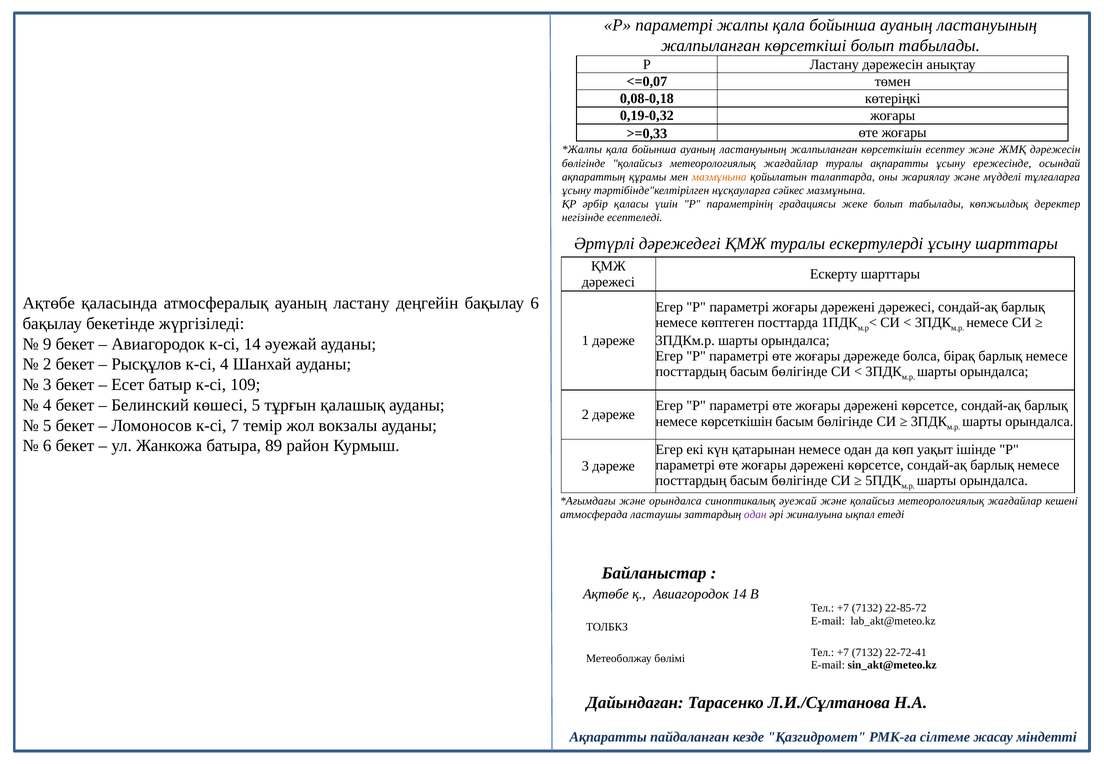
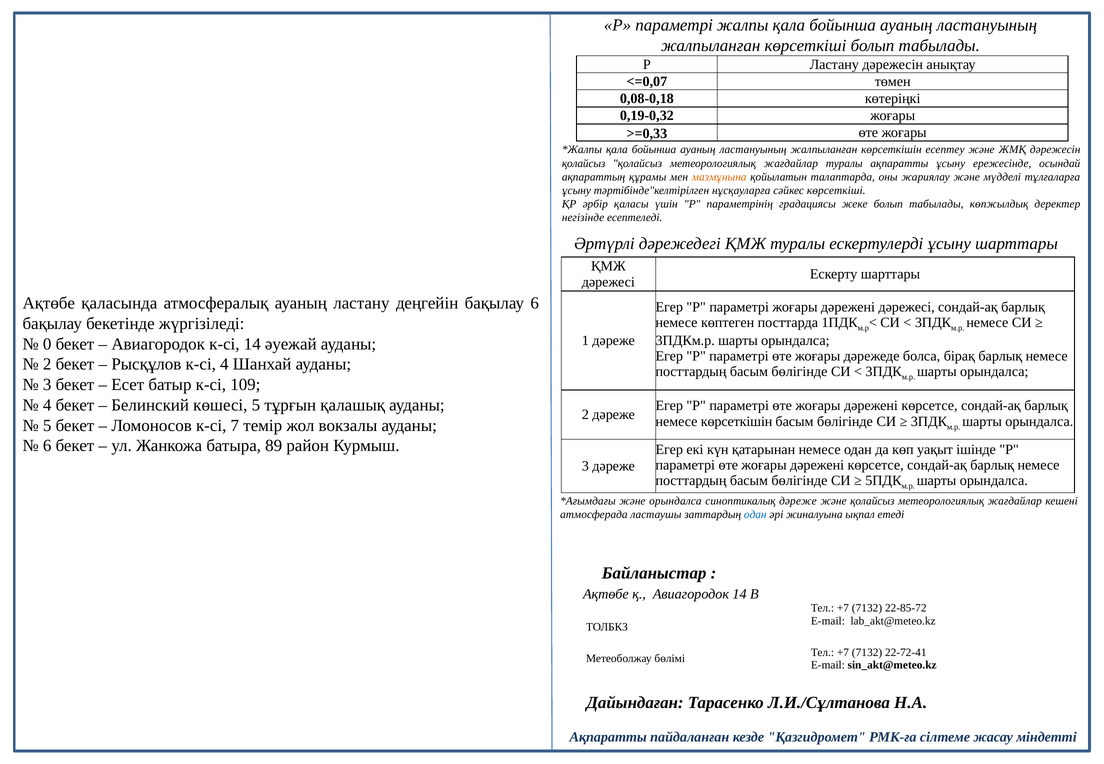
бөлігінде at (584, 163): бөлігінде -> қолайсыз
сәйкес мазмұнына: мазмұнына -> көрсеткіші
9: 9 -> 0
синоптикалық әуежай: әуежай -> дәреже
одан at (755, 515) colour: purple -> blue
